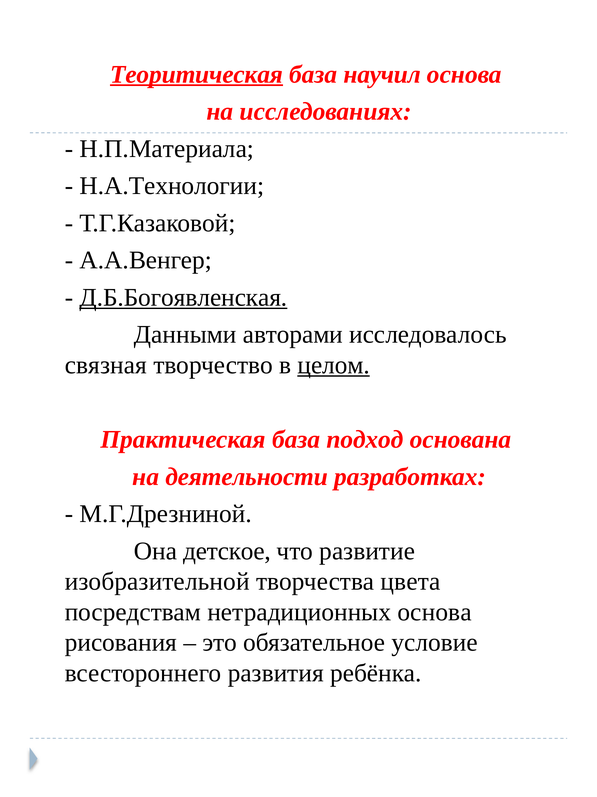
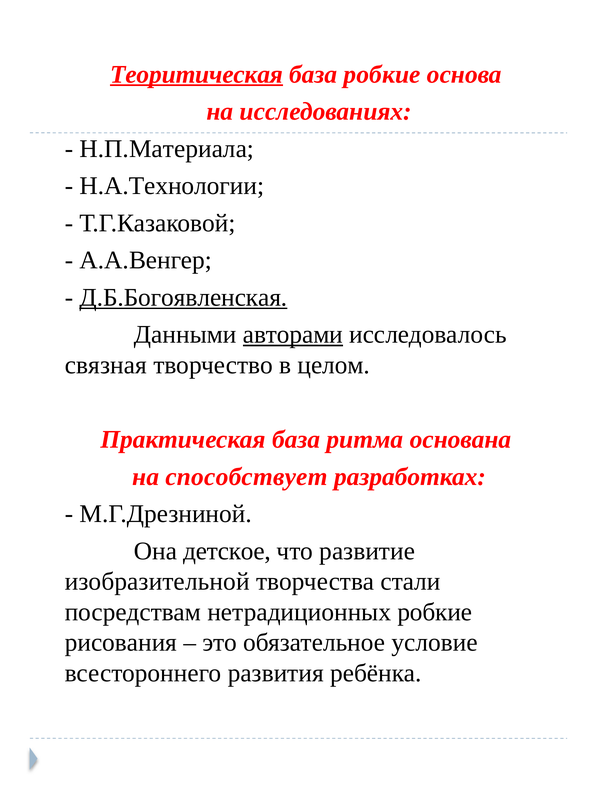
база научил: научил -> робкие
авторами underline: none -> present
целом underline: present -> none
подход: подход -> ритма
деятельности: деятельности -> способствует
цвета: цвета -> стали
нетрадиционных основа: основа -> робкие
